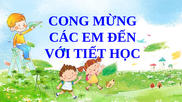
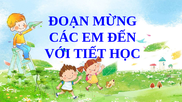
CONG: CONG -> ĐOẠN
